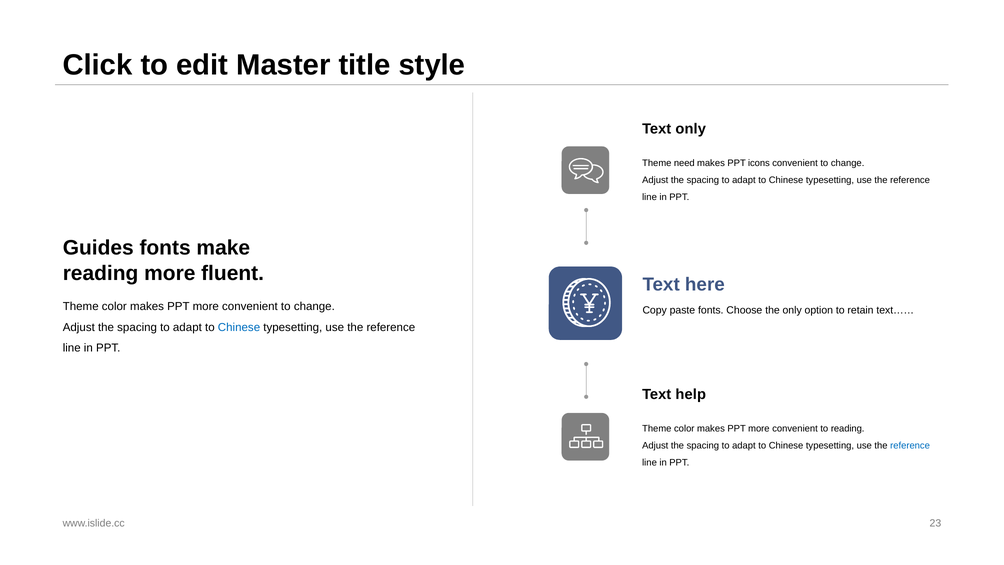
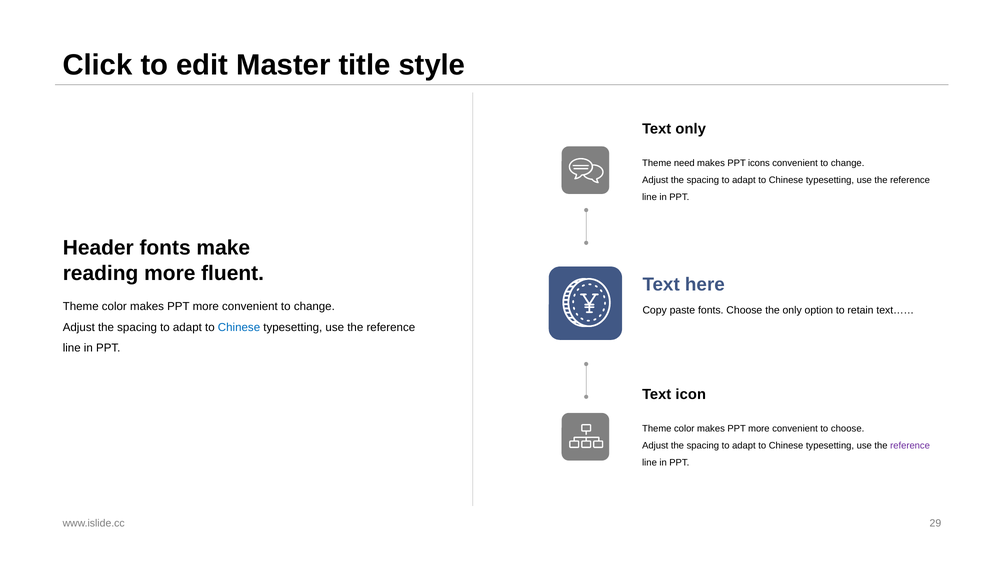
Guides: Guides -> Header
help: help -> icon
to reading: reading -> choose
reference at (910, 445) colour: blue -> purple
23: 23 -> 29
